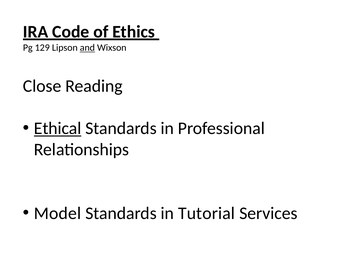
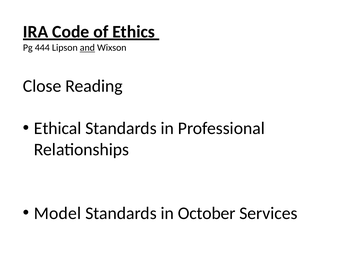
129: 129 -> 444
Ethical underline: present -> none
Tutorial: Tutorial -> October
